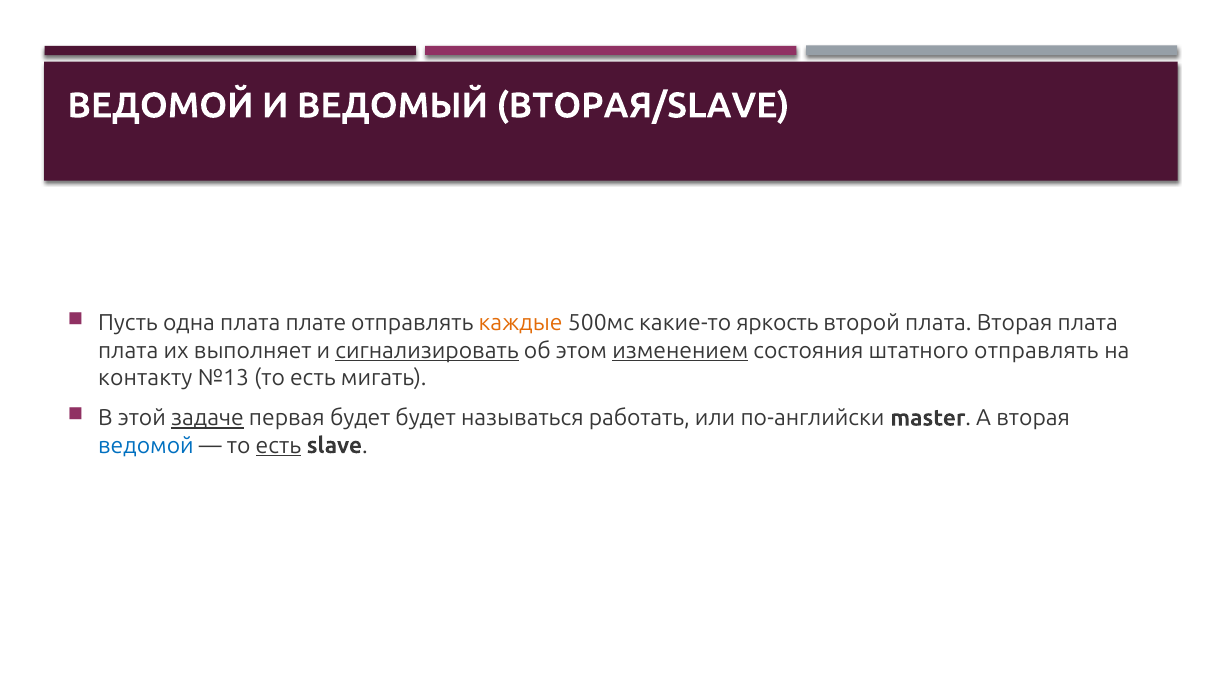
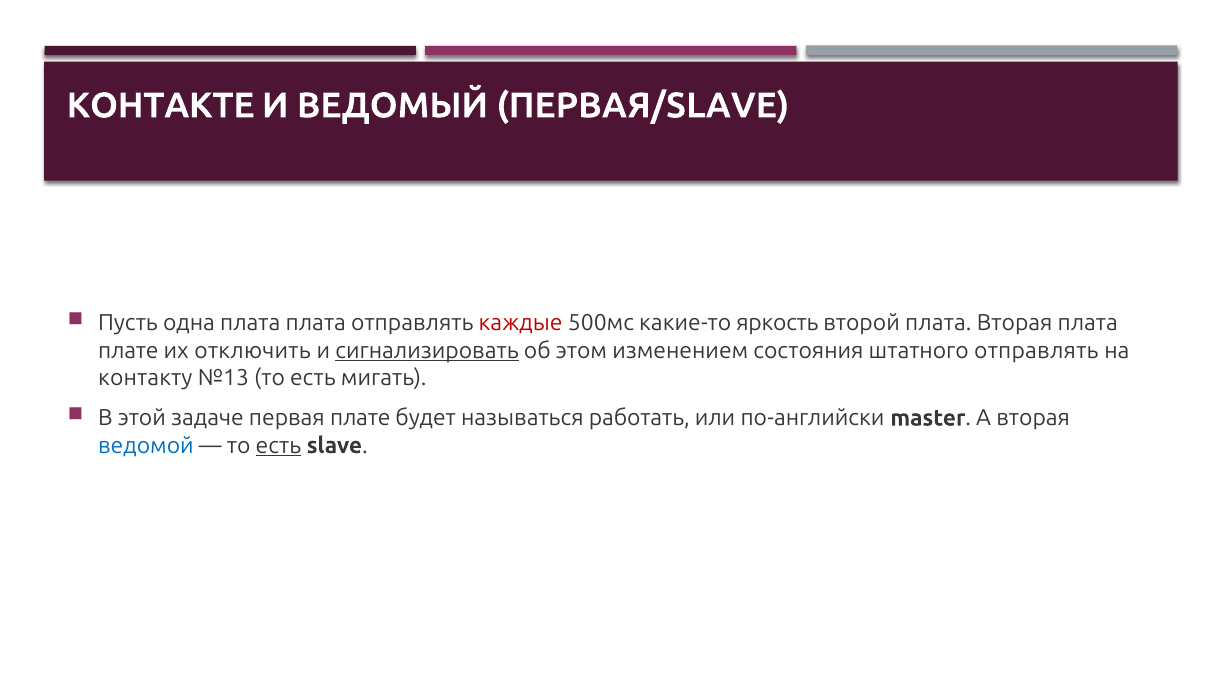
ВЕДОМОЙ at (161, 106): ВЕДОМОЙ -> КОНТАКТЕ
ВТОРАЯ/SLAVE: ВТОРАЯ/SLAVE -> ПЕРВАЯ/SLAVE
плата плате: плате -> плата
каждые colour: orange -> red
плата at (128, 351): плата -> плате
выполняет: выполняет -> отключить
изменением underline: present -> none
задаче underline: present -> none
первая будет: будет -> плате
